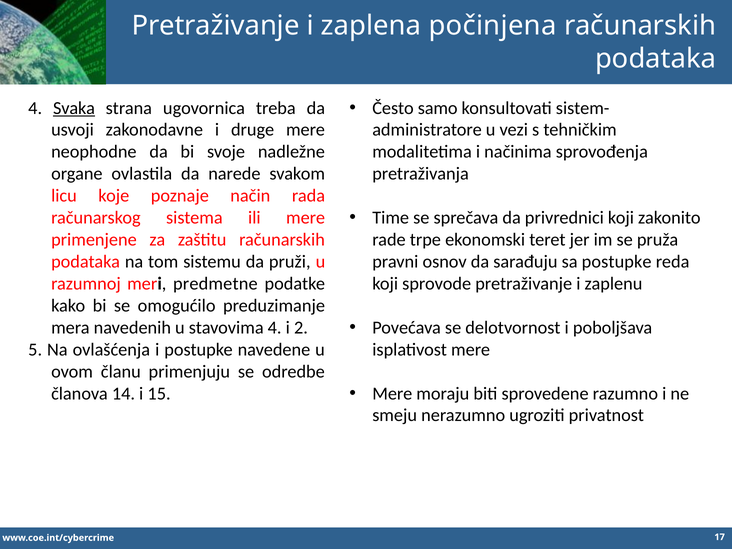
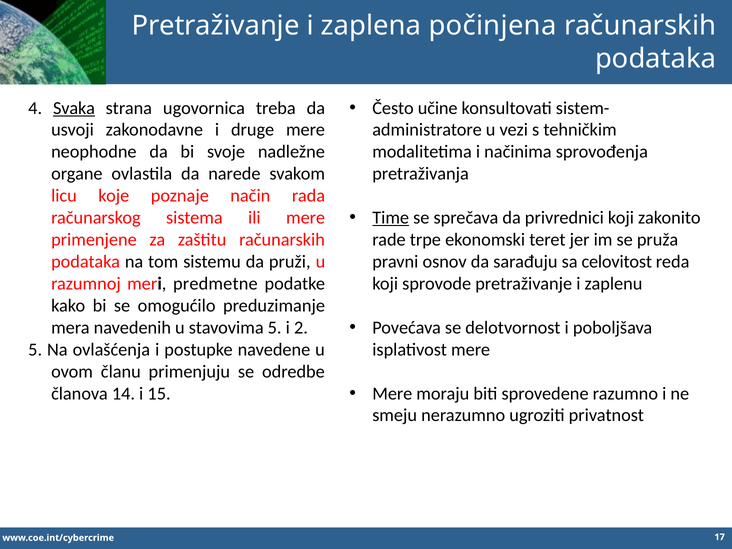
samo: samo -> učine
Time underline: none -> present
sa postupke: postupke -> celovitost
stavovima 4: 4 -> 5
